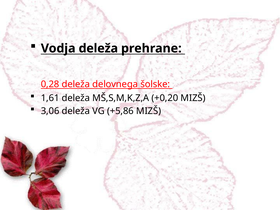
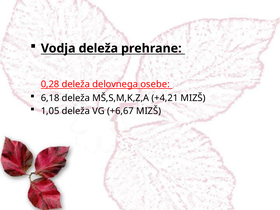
šolske: šolske -> osebe
1,61: 1,61 -> 6,18
+0,20: +0,20 -> +4,21
3,06: 3,06 -> 1,05
+5,86: +5,86 -> +6,67
